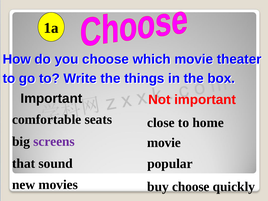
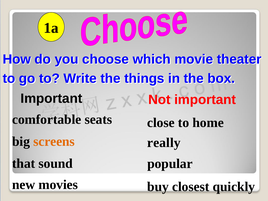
screens colour: purple -> orange
movie at (164, 143): movie -> really
buy choose: choose -> closest
